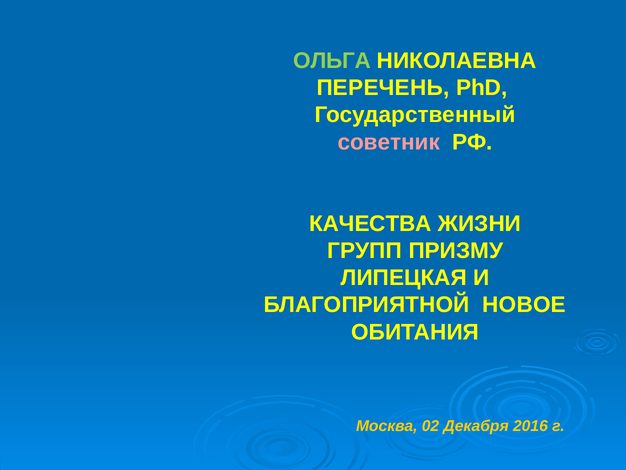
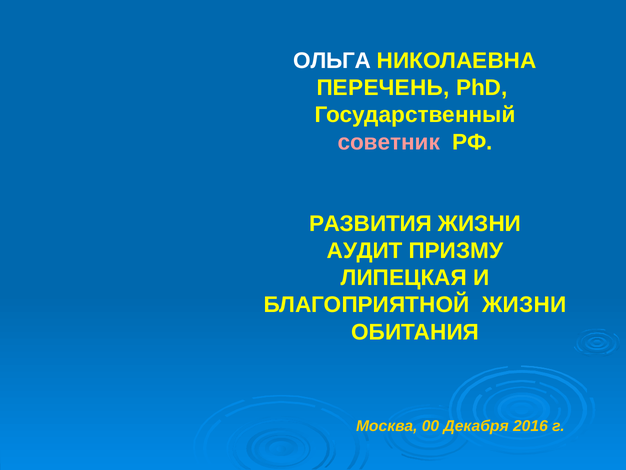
ОЛЬГА colour: light green -> white
КАЧЕСТВА: КАЧЕСТВА -> РАЗВИТИЯ
ГРУПП: ГРУПП -> АУДИТ
БЛАГОПРИЯТНОЙ НОВОЕ: НОВОЕ -> ЖИЗНИ
02: 02 -> 00
